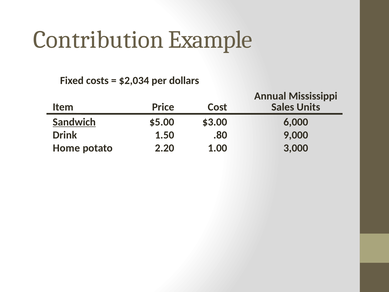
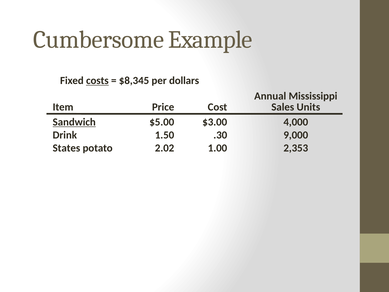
Contribution: Contribution -> Cumbersome
costs underline: none -> present
$2,034: $2,034 -> $8,345
6,000: 6,000 -> 4,000
.80: .80 -> .30
Home: Home -> States
2.20: 2.20 -> 2.02
3,000: 3,000 -> 2,353
